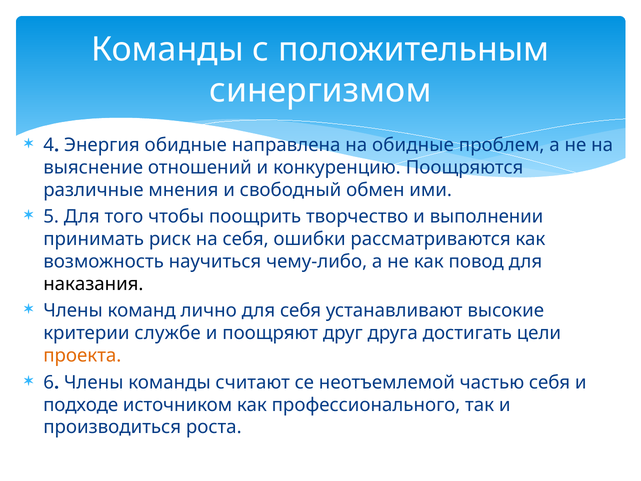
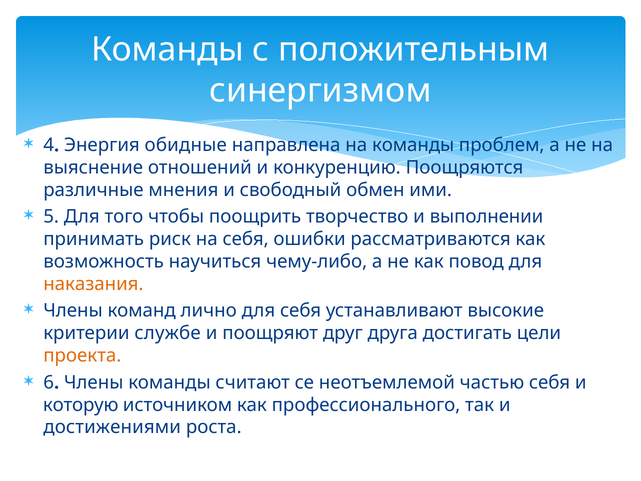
на обидные: обидные -> команды
наказания colour: black -> orange
подходе: подходе -> которую
производиться: производиться -> достижениями
